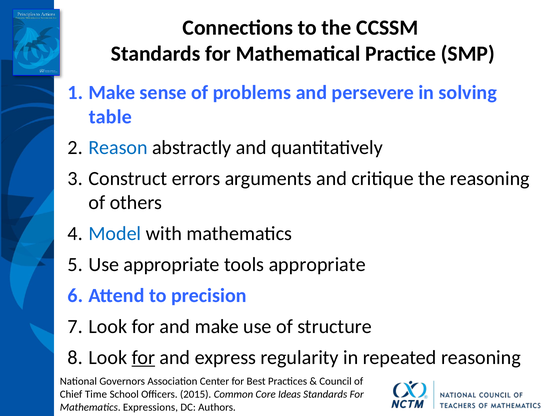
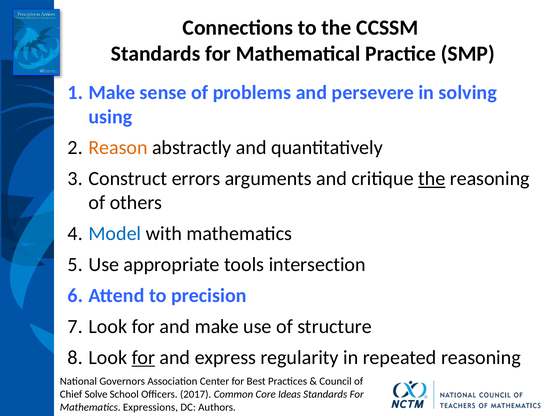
table: table -> using
Reason colour: blue -> orange
the at (432, 179) underline: none -> present
tools appropriate: appropriate -> intersection
Time: Time -> Solve
2015: 2015 -> 2017
